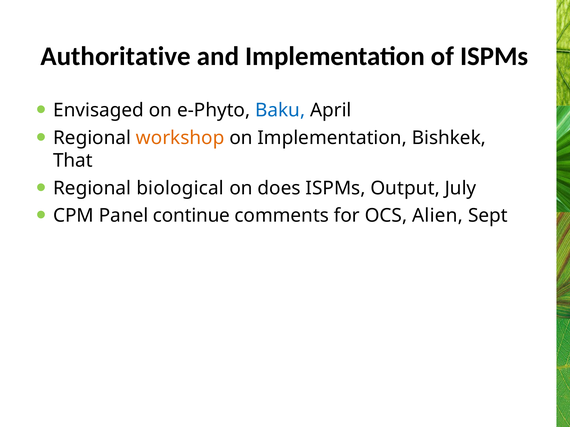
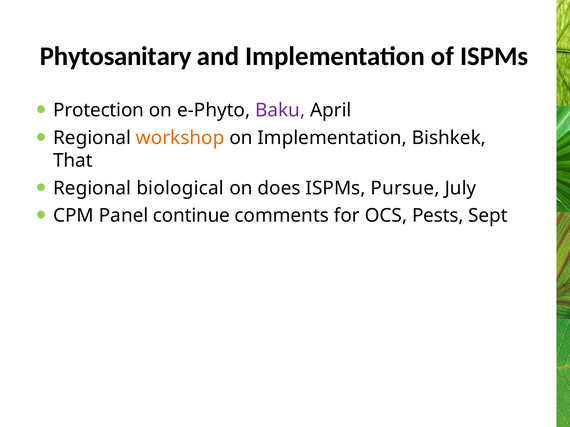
Authoritative: Authoritative -> Phytosanitary
Envisaged: Envisaged -> Protection
Baku colour: blue -> purple
Output: Output -> Pursue
Alien: Alien -> Pests
